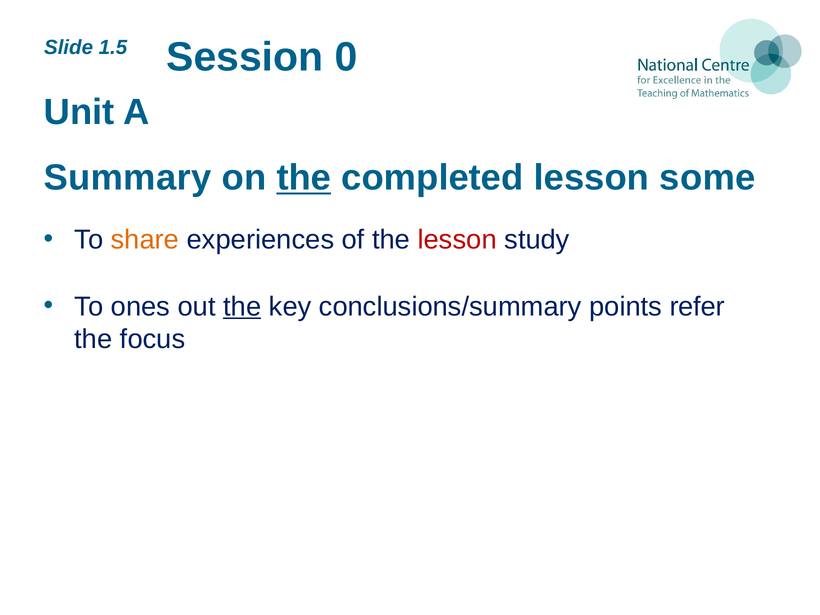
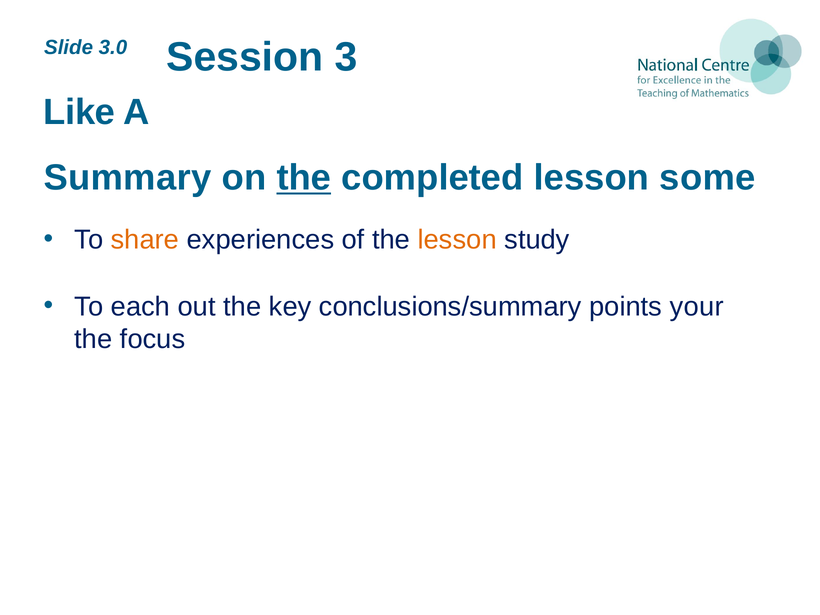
1.5: 1.5 -> 3.0
0: 0 -> 3
Unit: Unit -> Like
lesson at (457, 240) colour: red -> orange
ones: ones -> each
the at (242, 306) underline: present -> none
refer: refer -> your
